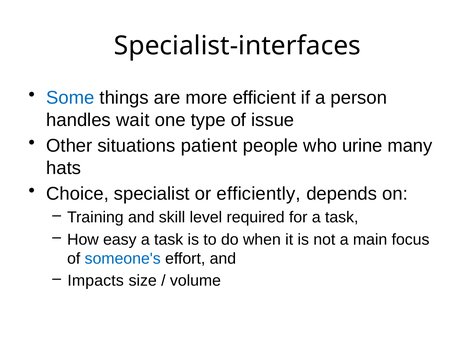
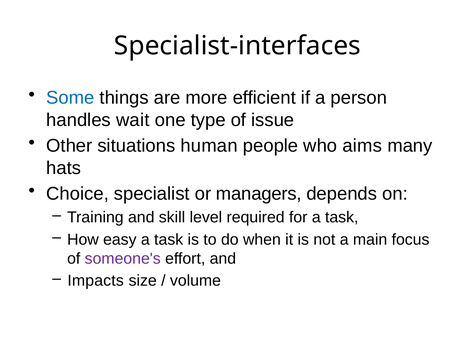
patient: patient -> human
urine: urine -> aims
efficiently: efficiently -> managers
someone's colour: blue -> purple
